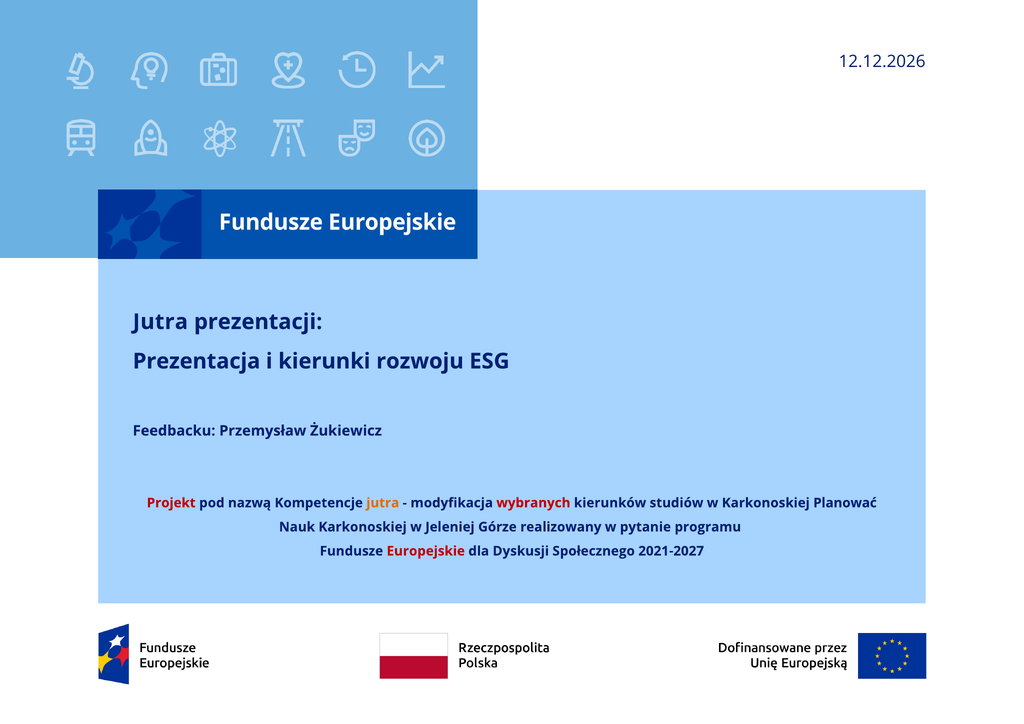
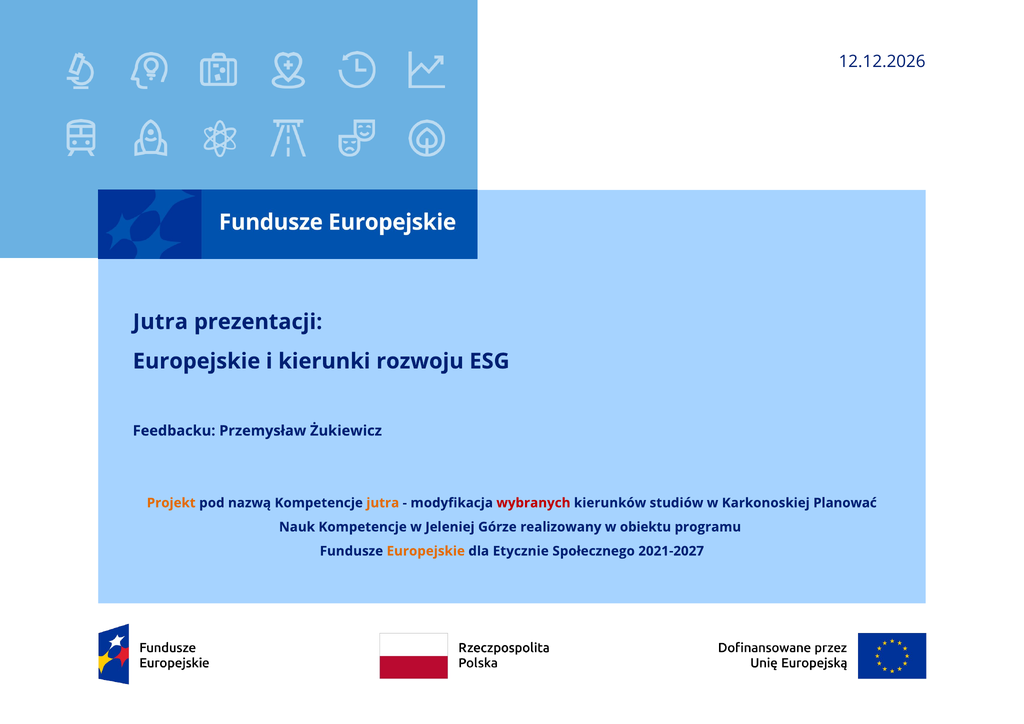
Prezentacja at (197, 361): Prezentacja -> Europejskie
Projekt colour: red -> orange
Nauk Karkonoskiej: Karkonoskiej -> Kompetencje
pytanie: pytanie -> obiektu
Europejskie at (426, 551) colour: red -> orange
Dyskusji: Dyskusji -> Etycznie
